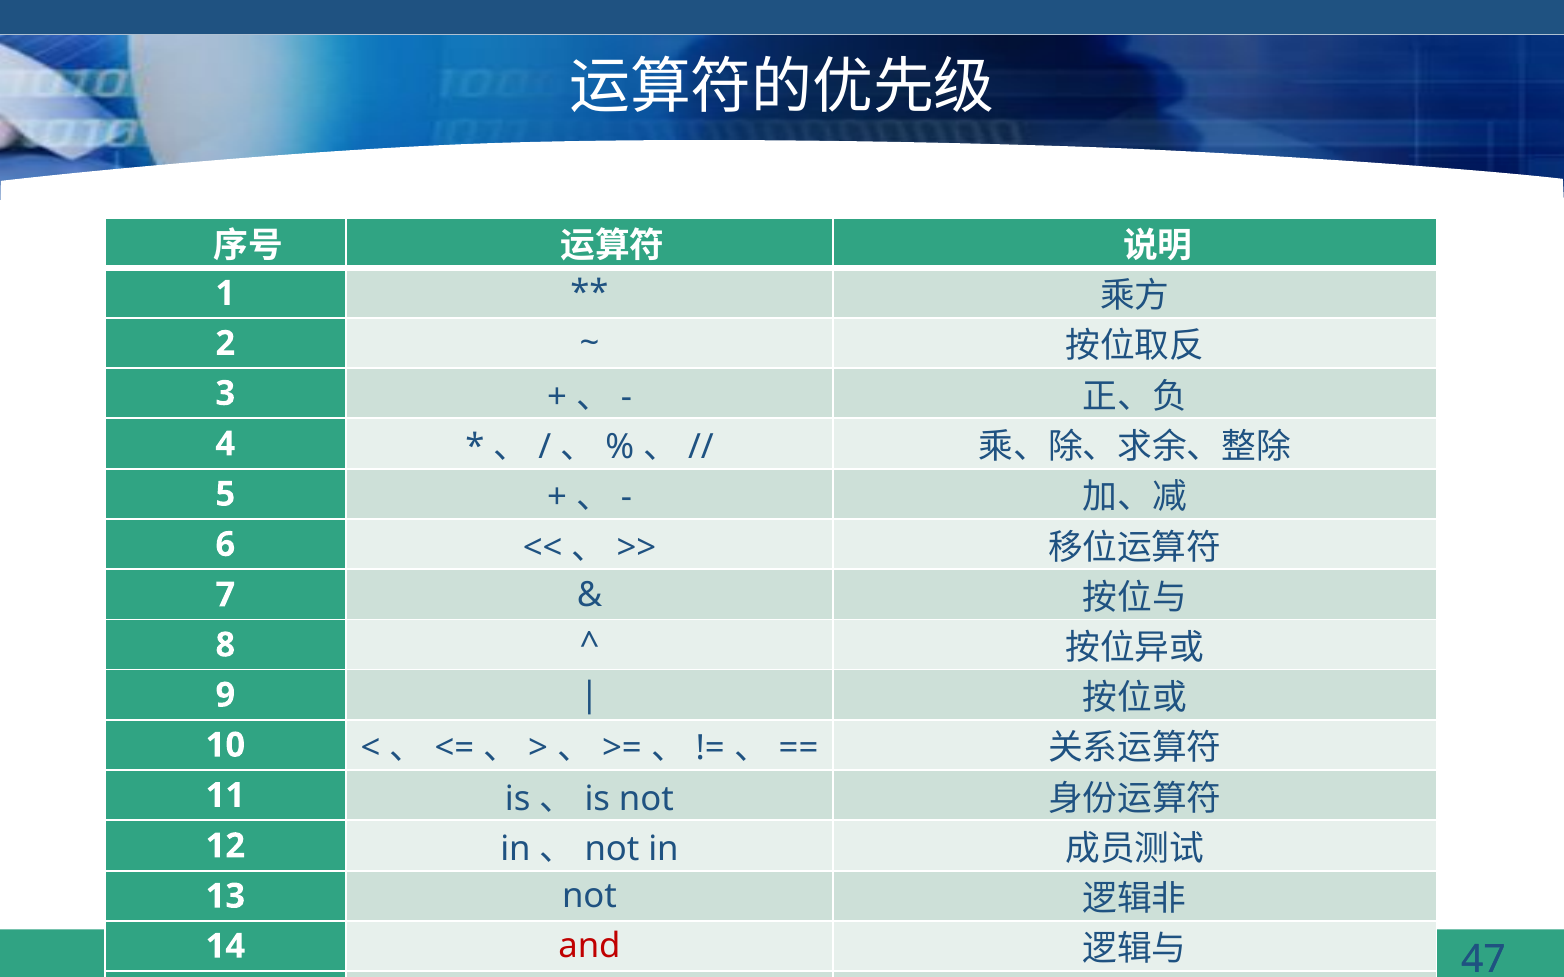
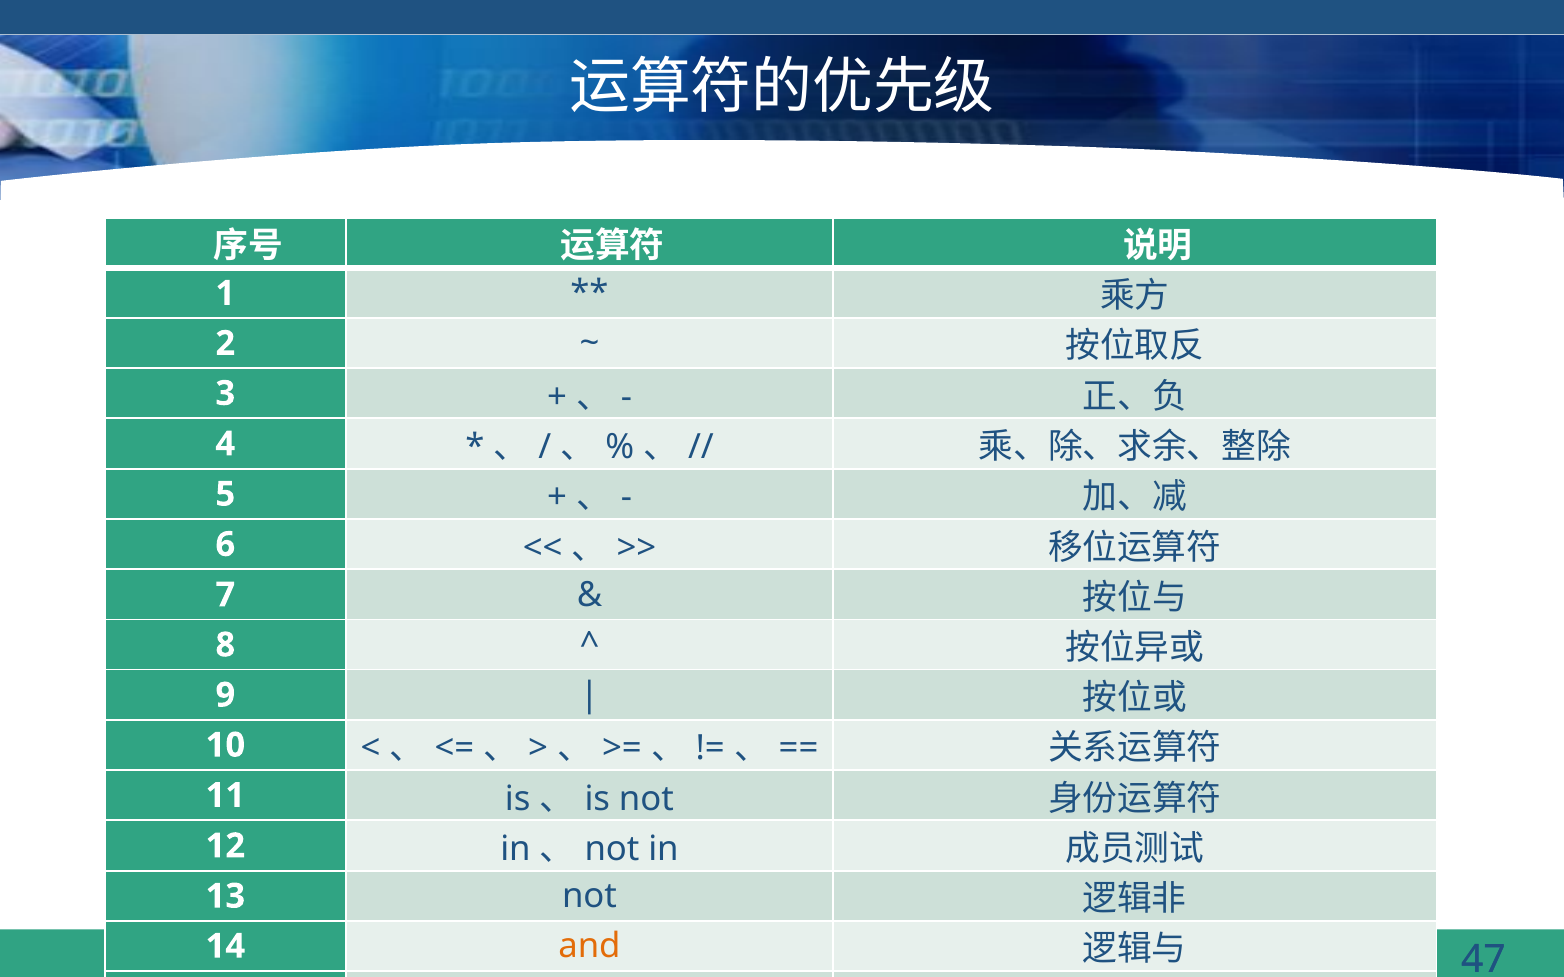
and colour: red -> orange
